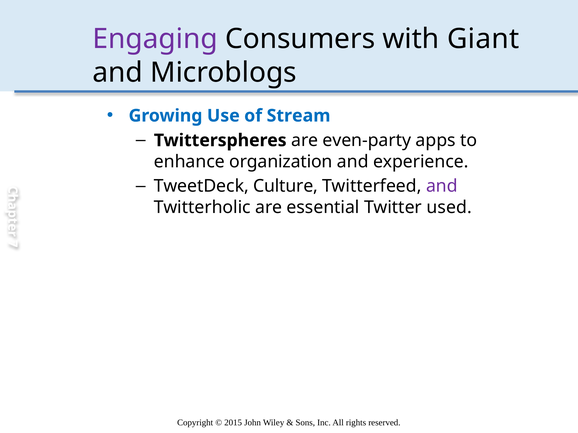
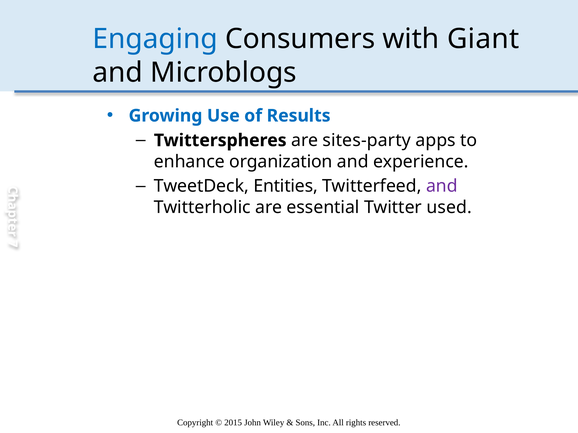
Engaging colour: purple -> blue
Stream: Stream -> Results
even-party: even-party -> sites-party
Culture: Culture -> Entities
